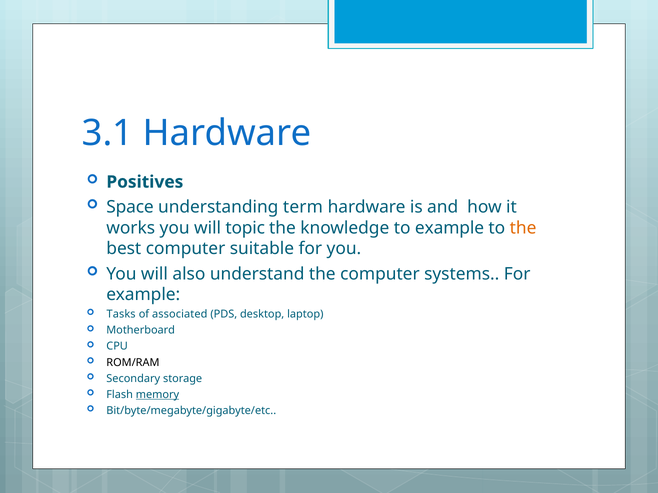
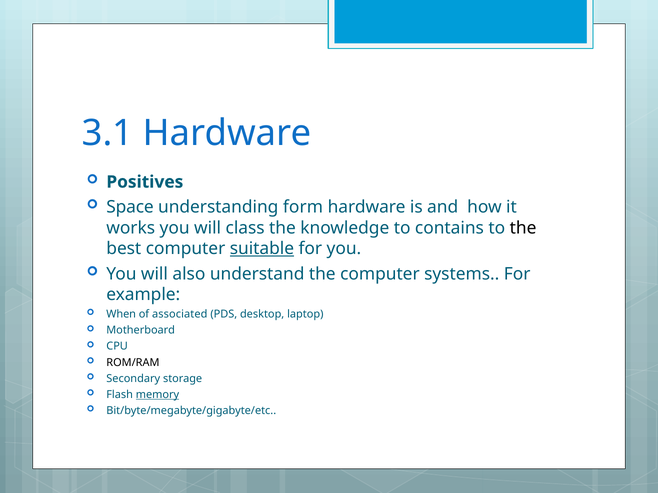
term: term -> form
topic: topic -> class
to example: example -> contains
the at (523, 228) colour: orange -> black
suitable underline: none -> present
Tasks: Tasks -> When
